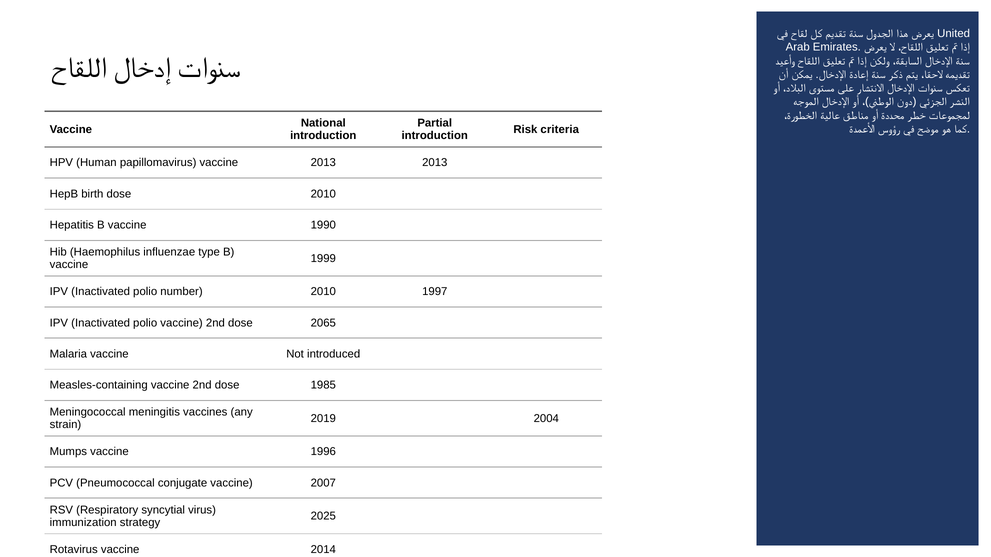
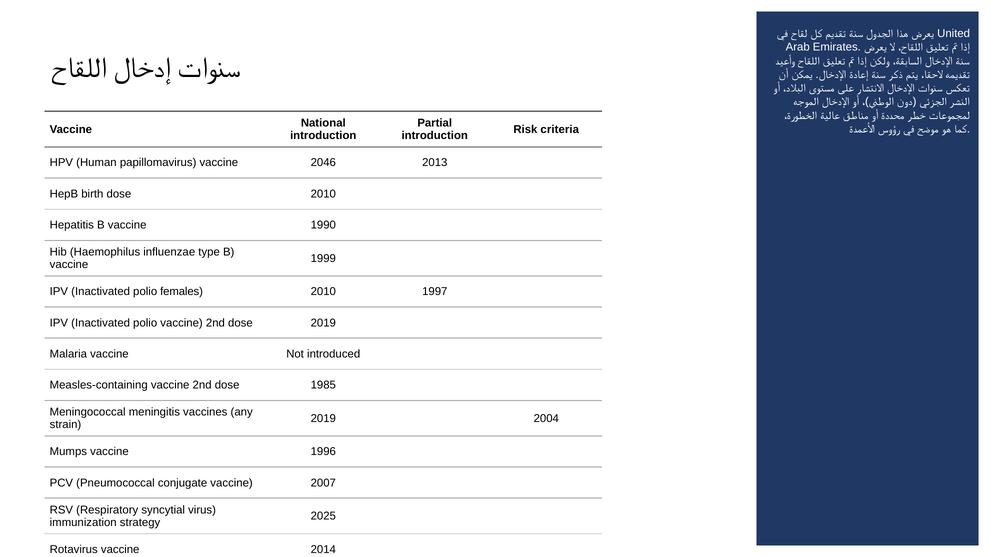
vaccine 2013: 2013 -> 2046
number: number -> females
dose 2065: 2065 -> 2019
